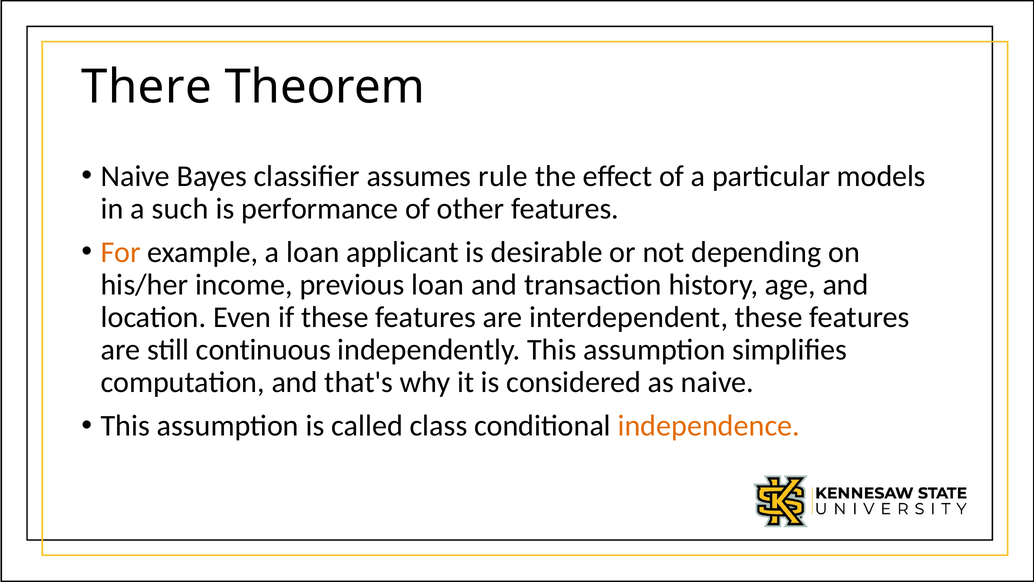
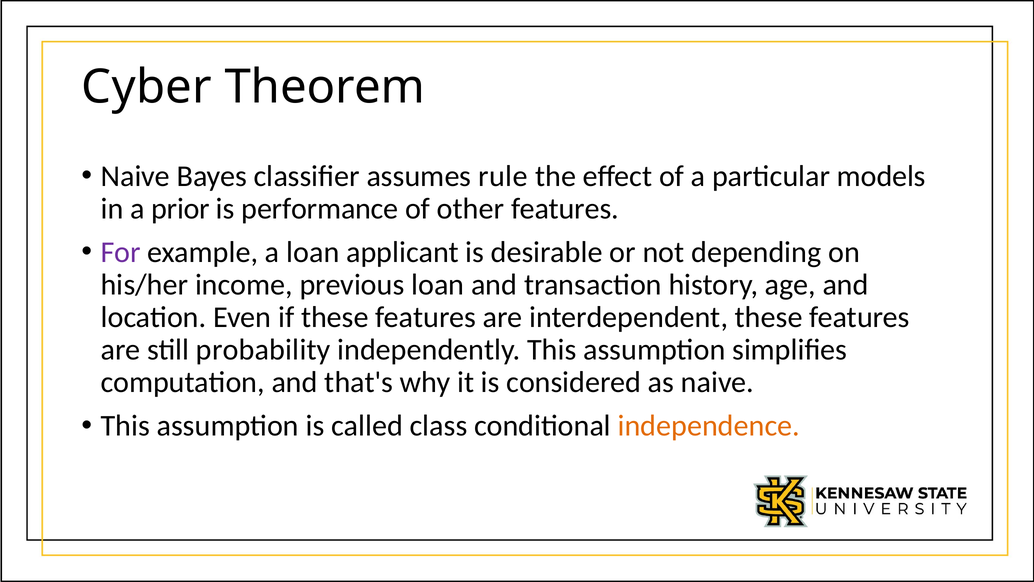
There: There -> Cyber
such: such -> prior
For colour: orange -> purple
continuous: continuous -> probability
